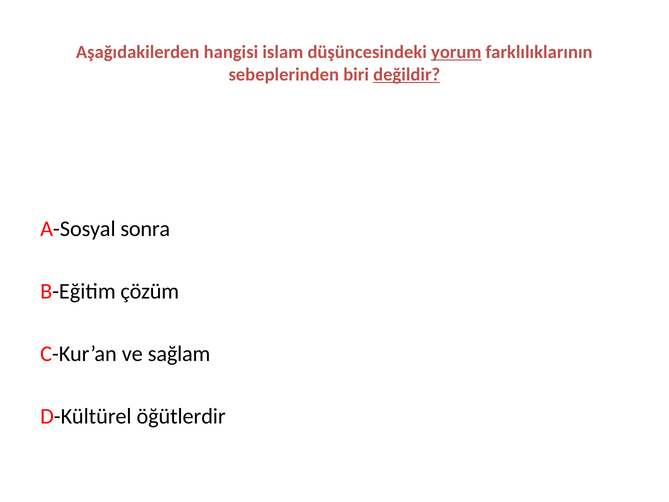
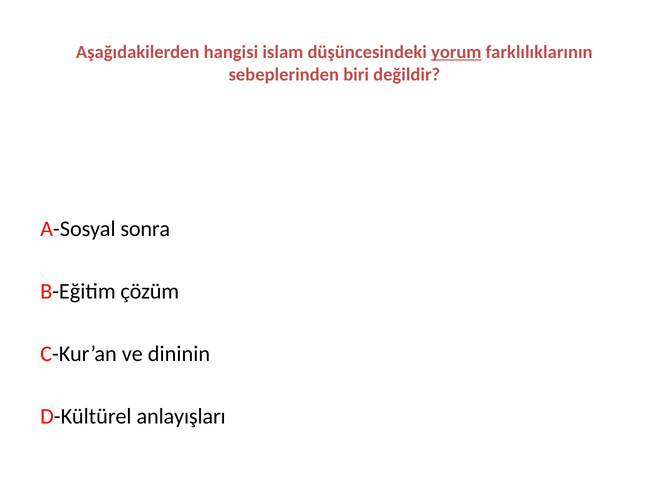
değildir underline: present -> none
sağlam: sağlam -> dininin
öğütlerdir: öğütlerdir -> anlayışları
